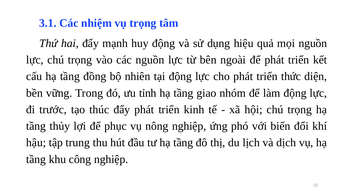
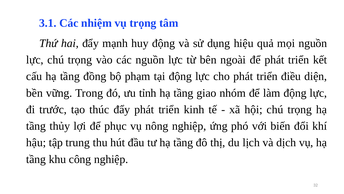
nhiên: nhiên -> phạm
thức: thức -> điều
